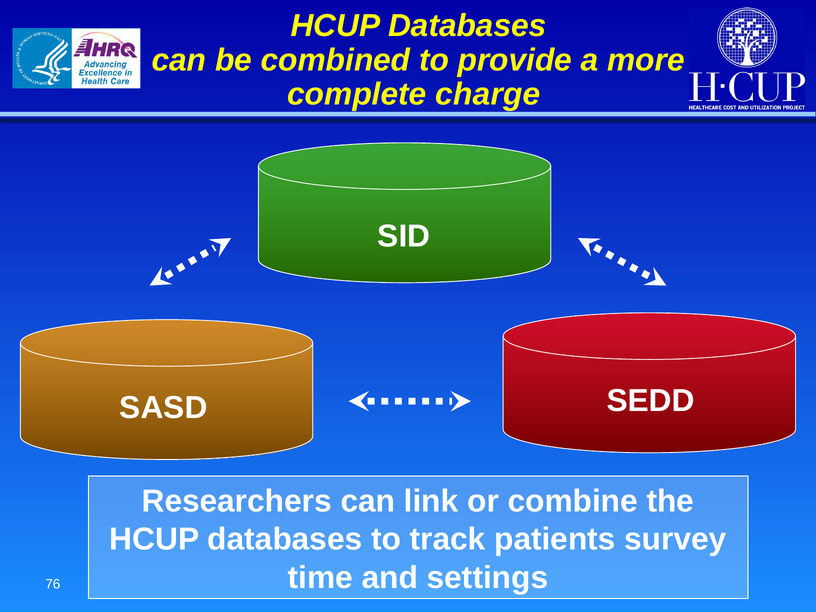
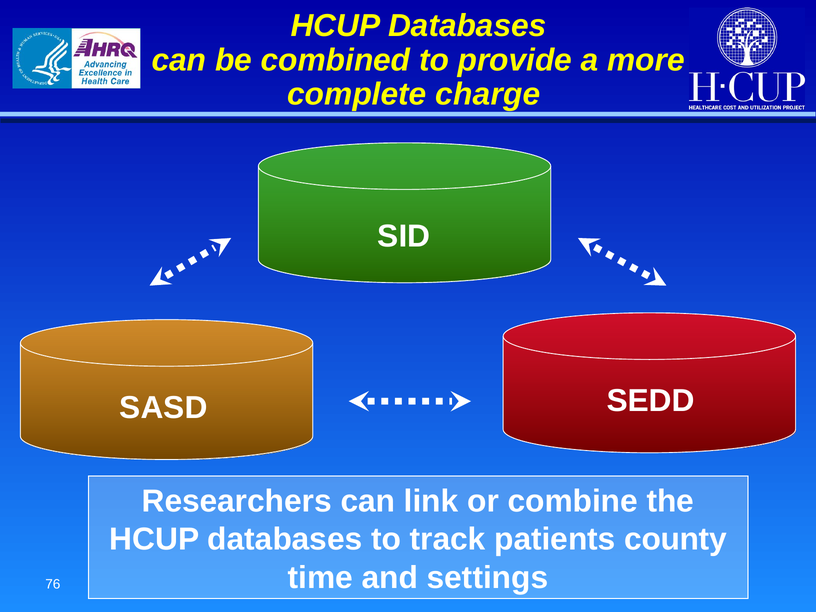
survey: survey -> county
